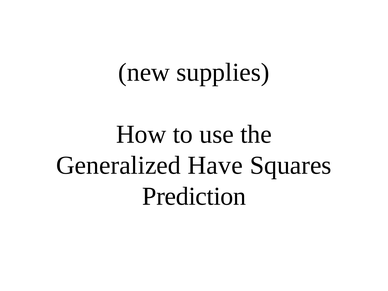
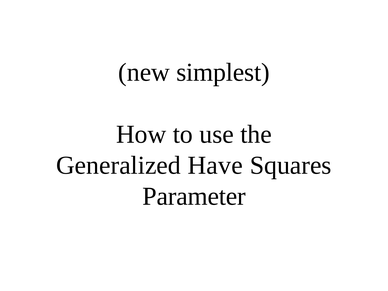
supplies: supplies -> simplest
Prediction: Prediction -> Parameter
